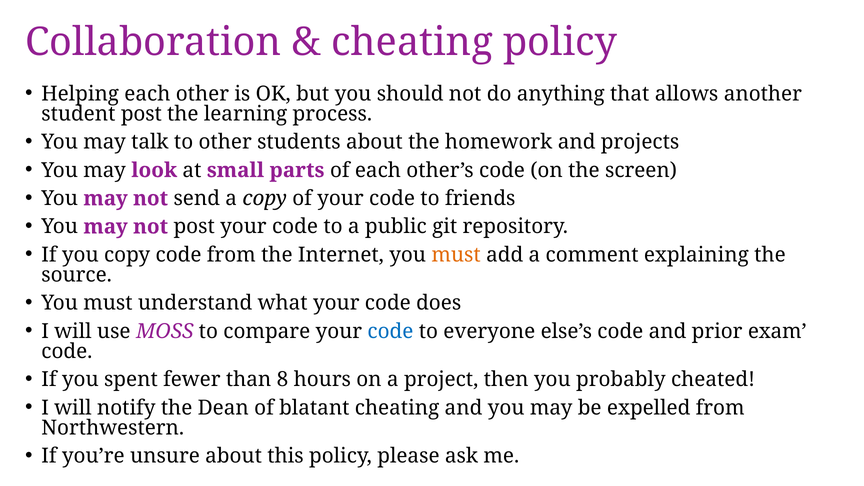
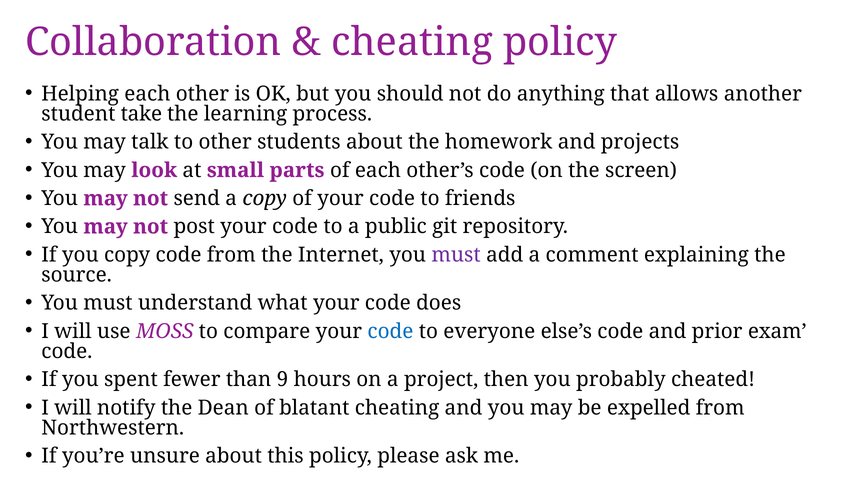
student post: post -> take
must at (456, 255) colour: orange -> purple
8: 8 -> 9
